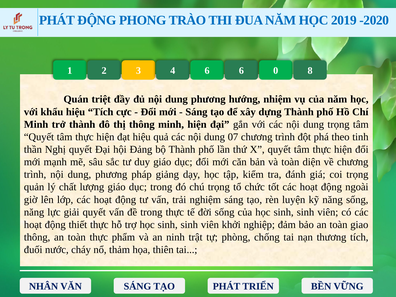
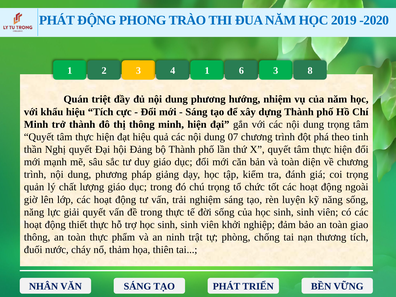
4 6: 6 -> 1
6 0: 0 -> 3
